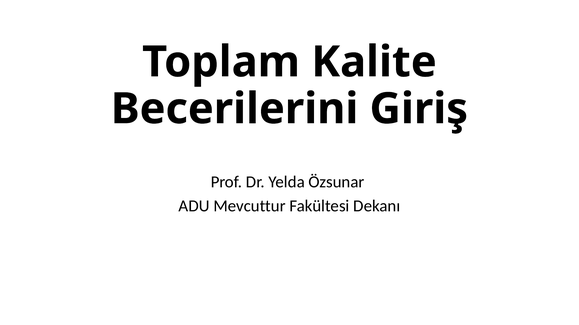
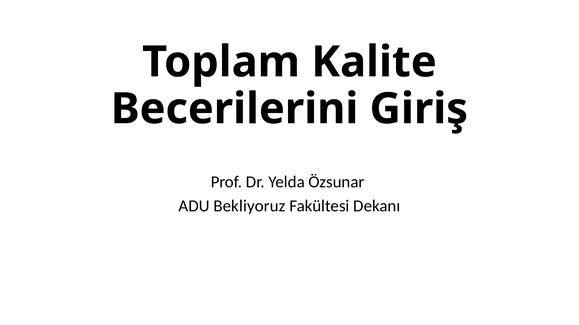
Mevcuttur: Mevcuttur -> Bekliyoruz
